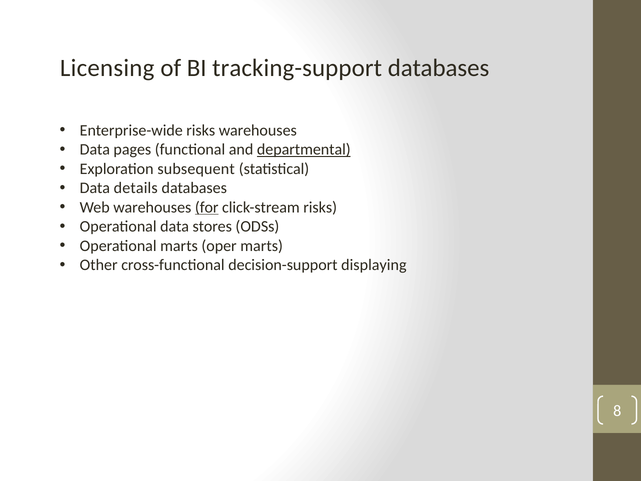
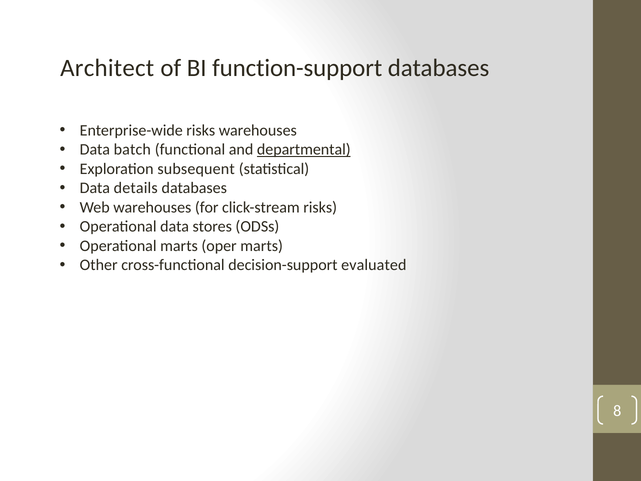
Licensing: Licensing -> Architect
tracking-support: tracking-support -> function-support
pages: pages -> batch
for underline: present -> none
displaying: displaying -> evaluated
